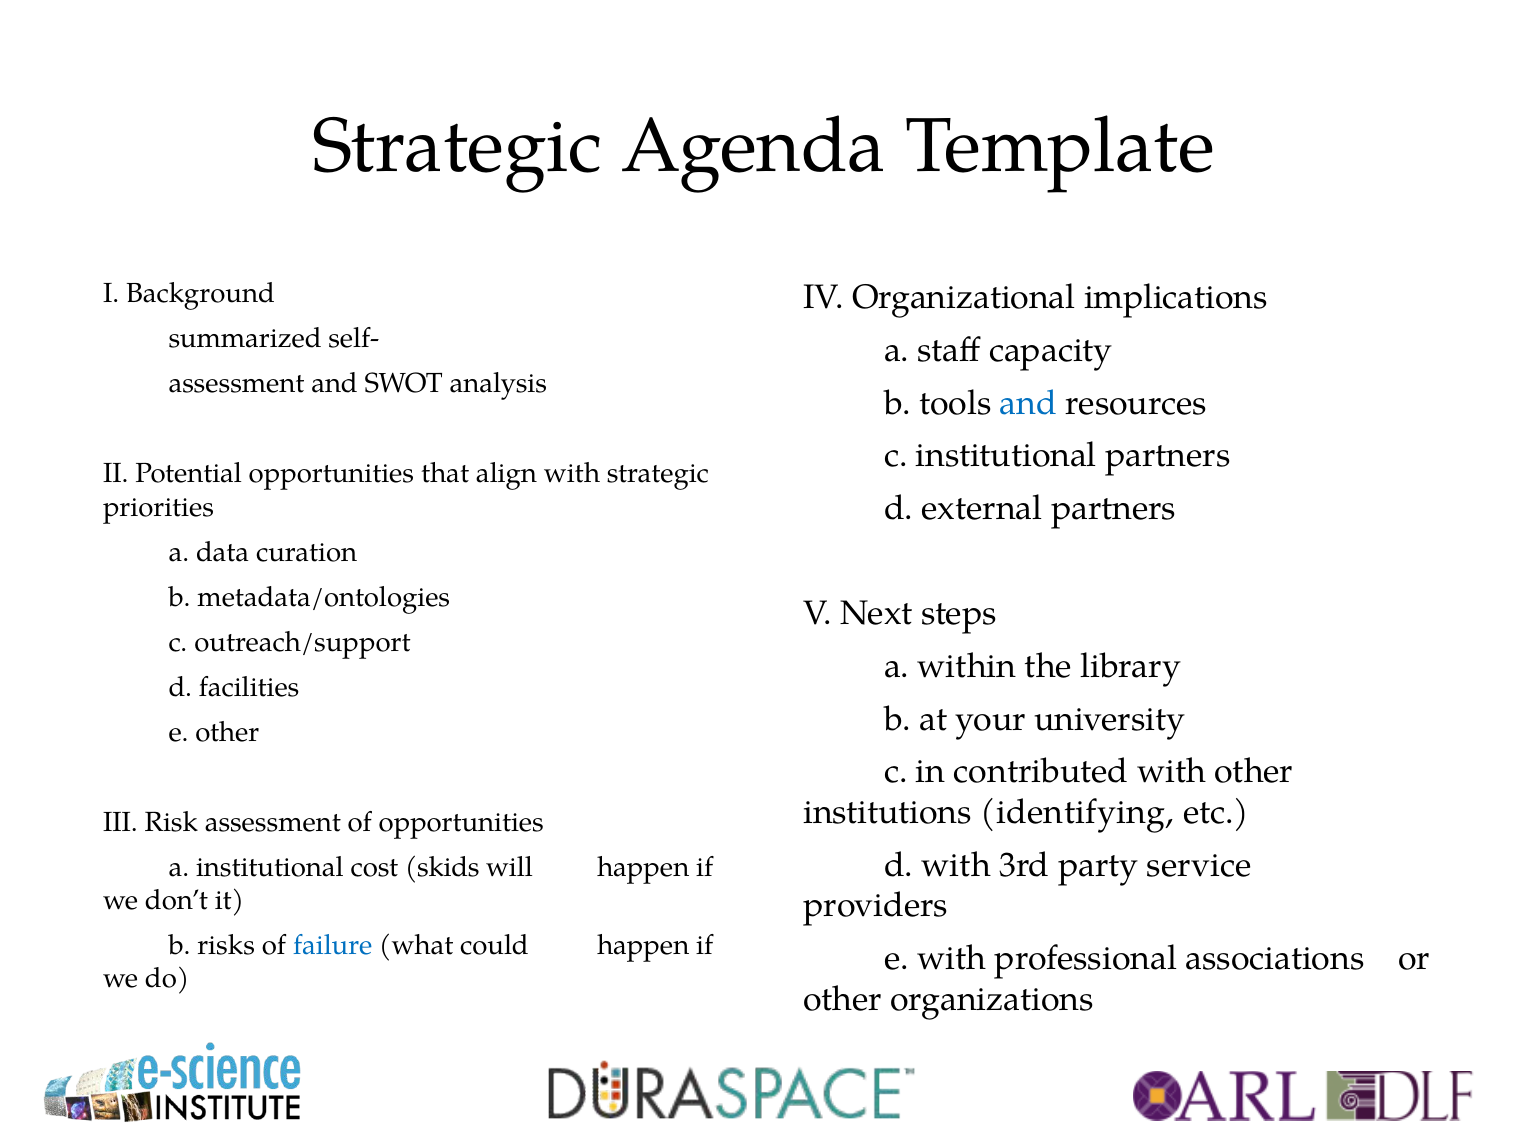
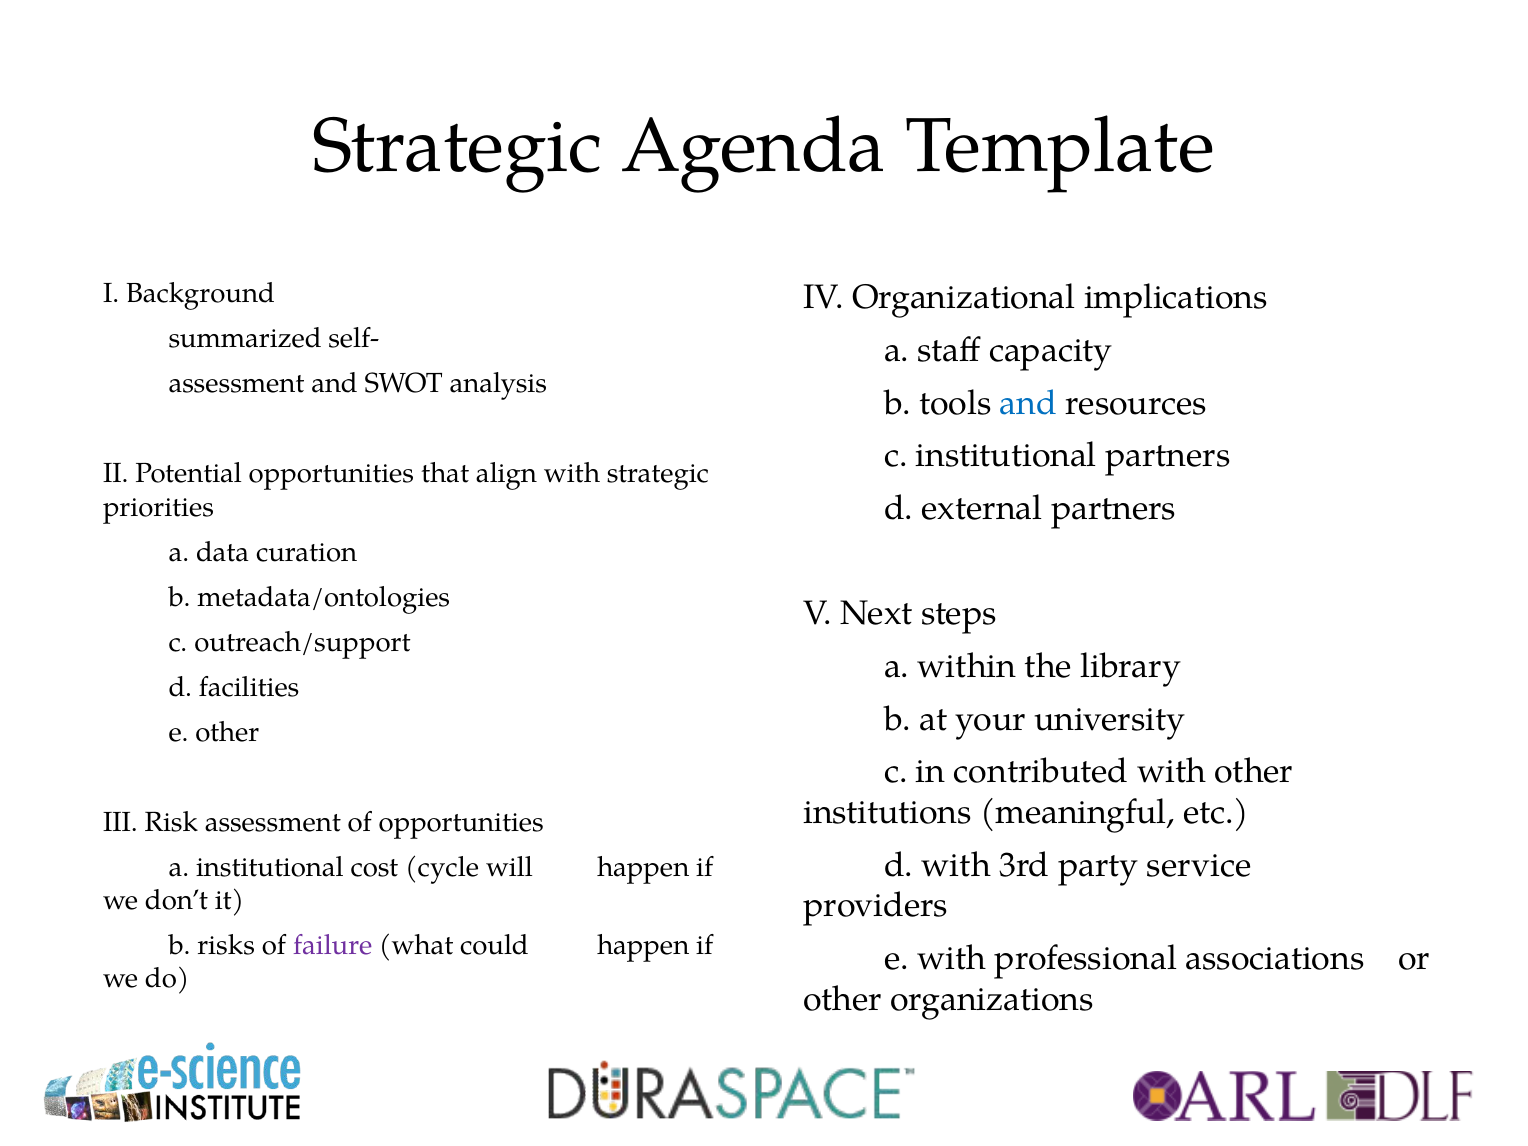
identifying: identifying -> meaningful
skids: skids -> cycle
failure colour: blue -> purple
